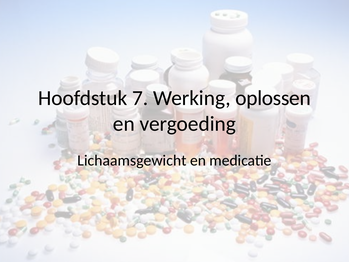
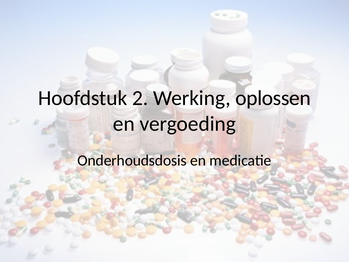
7: 7 -> 2
Lichaamsgewicht: Lichaamsgewicht -> Onderhoudsdosis
